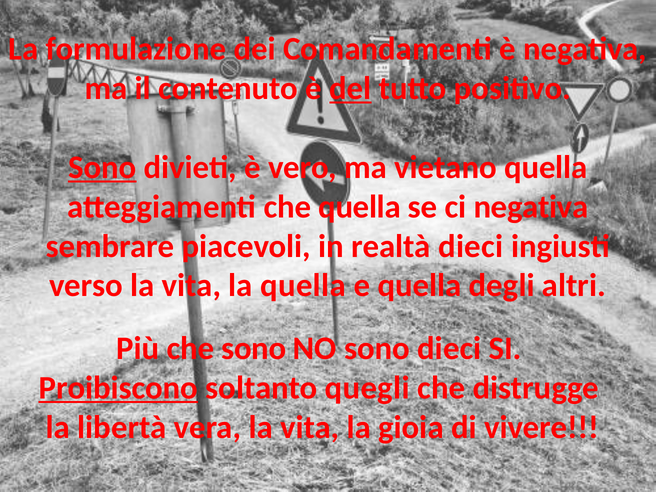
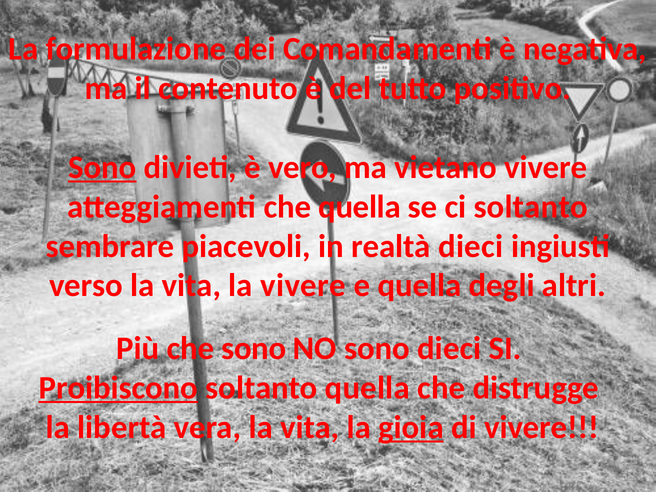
del underline: present -> none
vietano quella: quella -> vivere
ci negativa: negativa -> soltanto
la quella: quella -> vivere
soltanto quegli: quegli -> quella
gioia underline: none -> present
